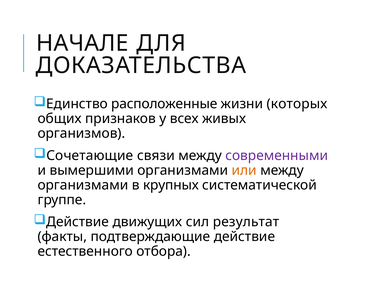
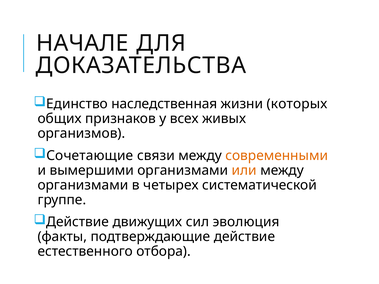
расположенные: расположенные -> наследственная
современными colour: purple -> orange
крупных: крупных -> четырех
результат: результат -> эволюция
